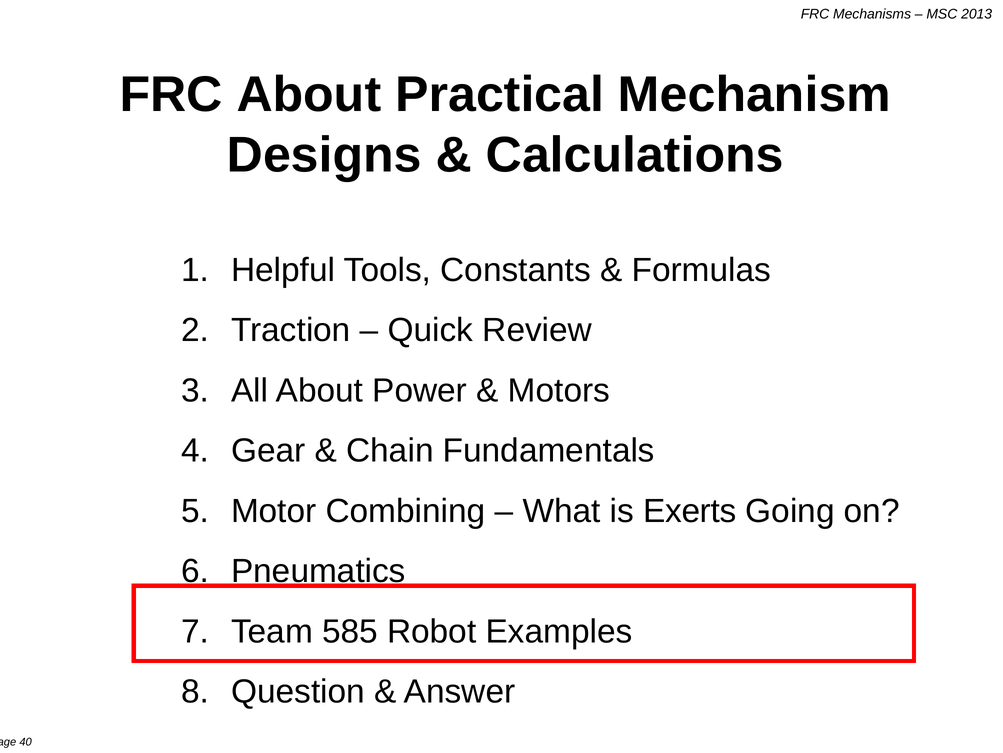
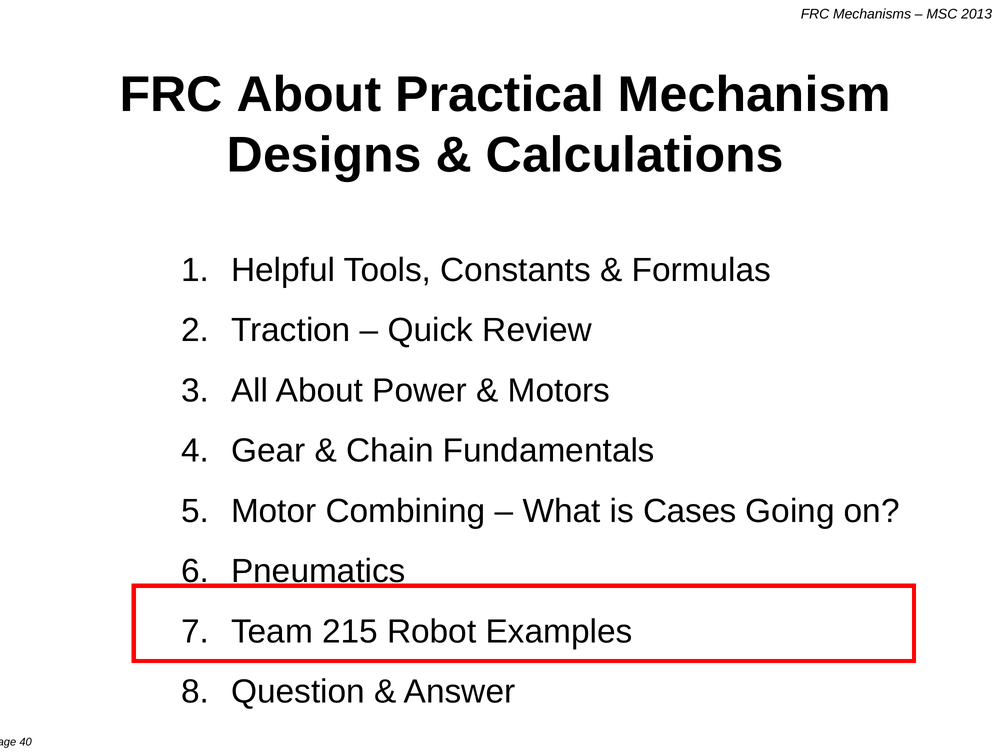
Exerts: Exerts -> Cases
585: 585 -> 215
